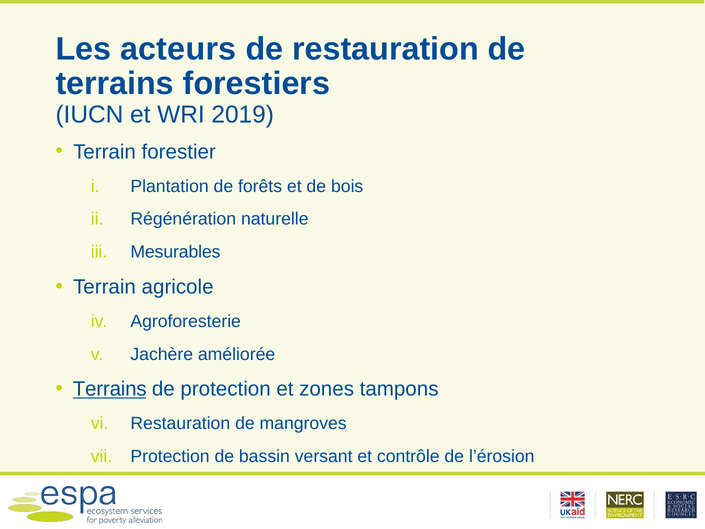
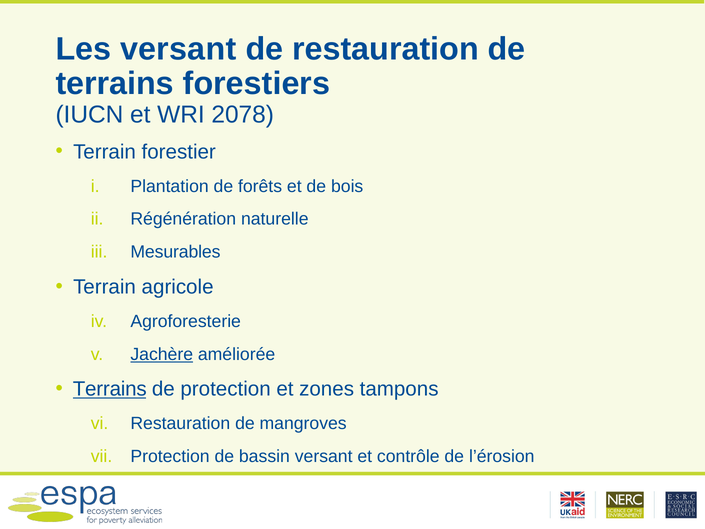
Les acteurs: acteurs -> versant
2019: 2019 -> 2078
Jachère underline: none -> present
